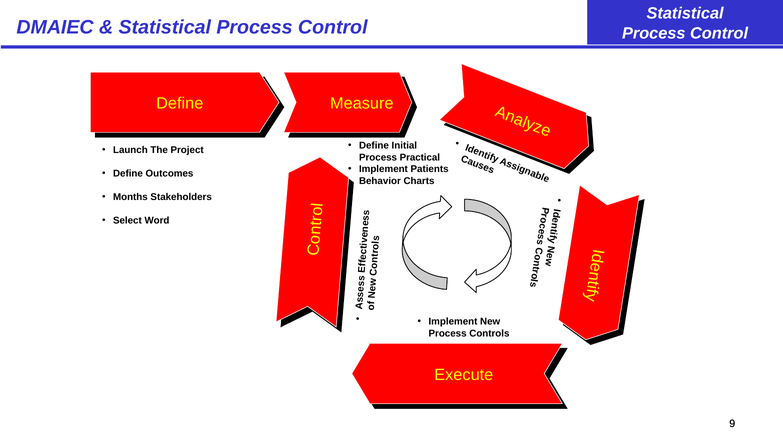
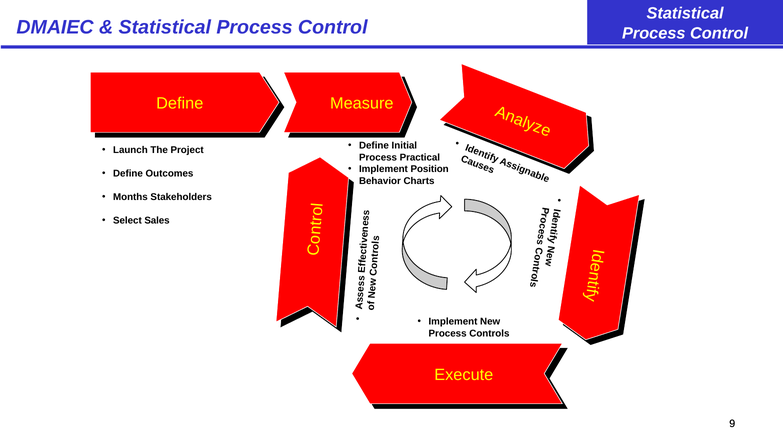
Patients: Patients -> Position
Word: Word -> Sales
